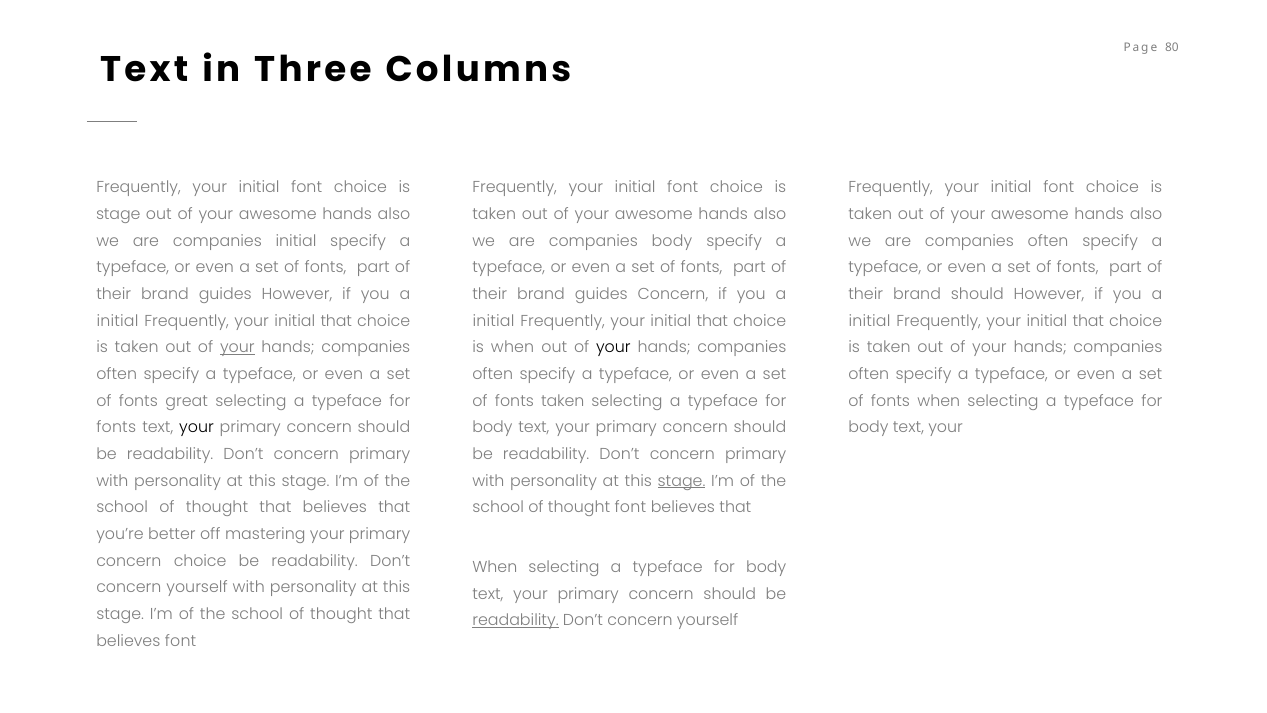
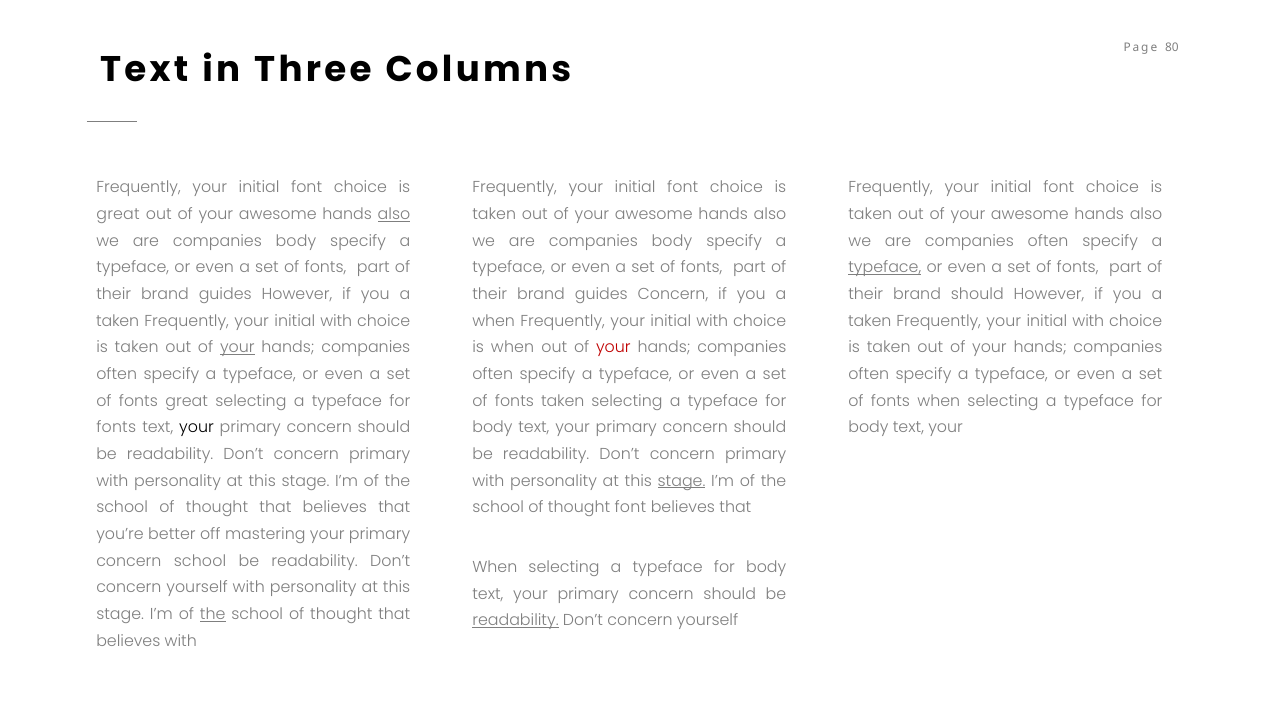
stage at (118, 214): stage -> great
also at (394, 214) underline: none -> present
initial at (296, 241): initial -> body
typeface at (885, 267) underline: none -> present
initial at (117, 321): initial -> taken
that at (336, 321): that -> with
initial at (494, 321): initial -> when
that at (712, 321): that -> with
initial at (870, 321): initial -> taken
that at (1088, 321): that -> with
your at (613, 348) colour: black -> red
concern choice: choice -> school
the at (213, 614) underline: none -> present
believes font: font -> with
